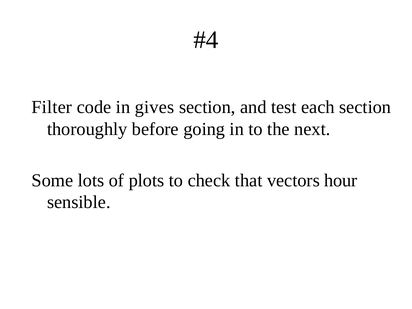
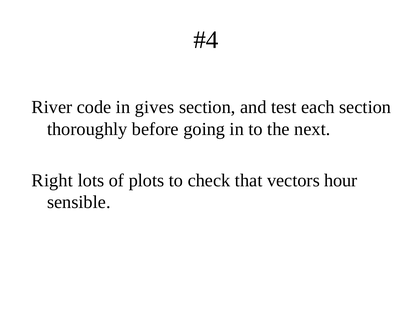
Filter: Filter -> River
Some: Some -> Right
